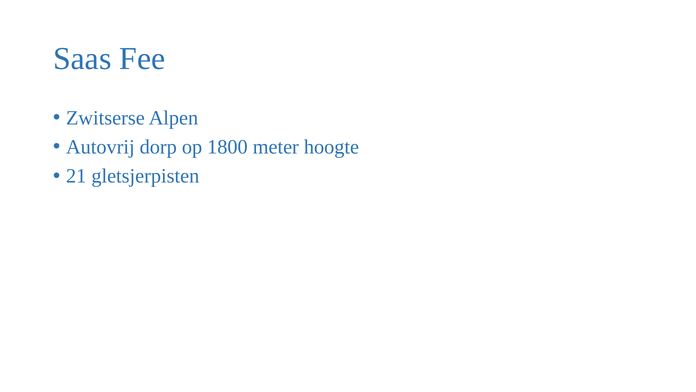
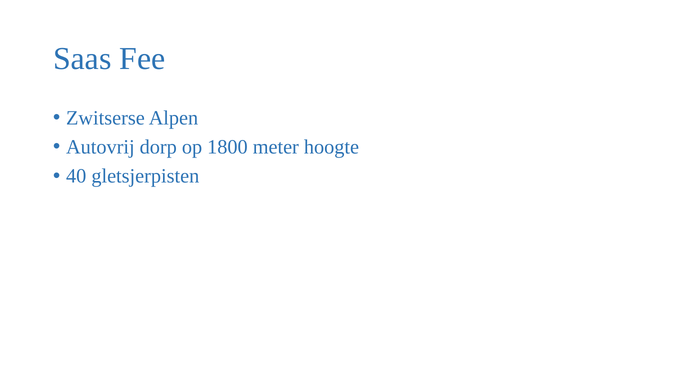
21: 21 -> 40
